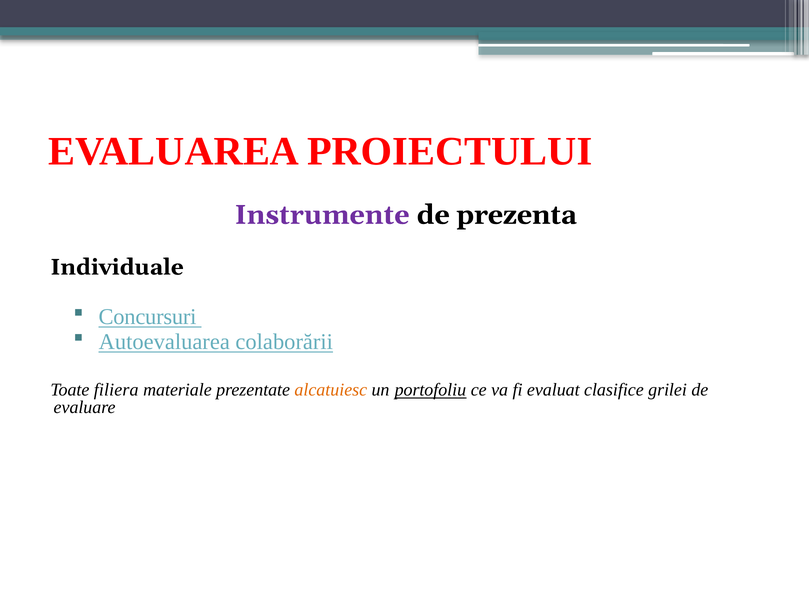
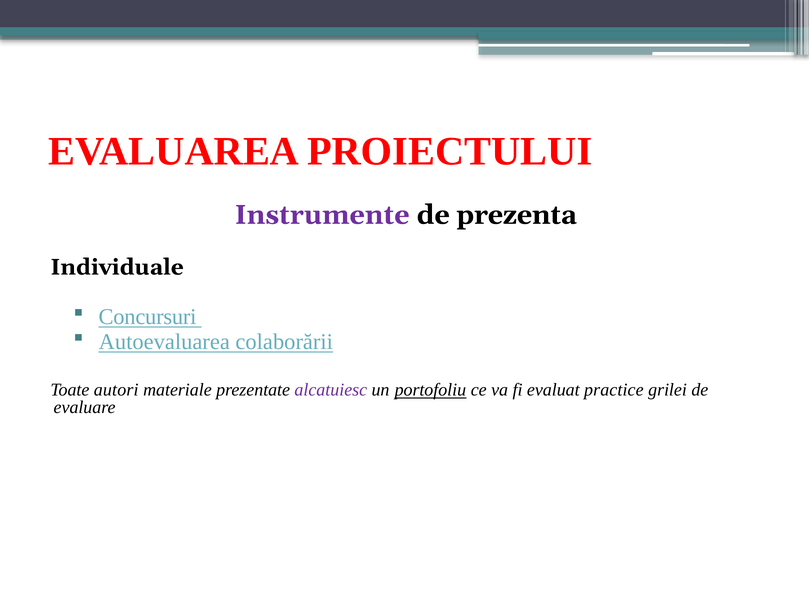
filiera: filiera -> autori
alcatuiesc colour: orange -> purple
clasifice: clasifice -> practice
